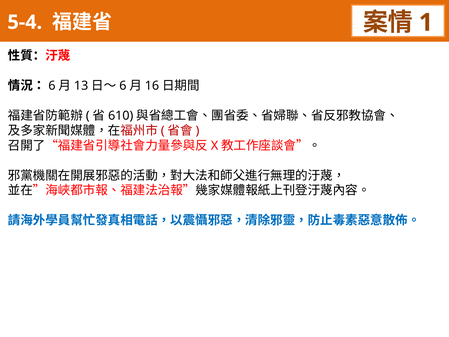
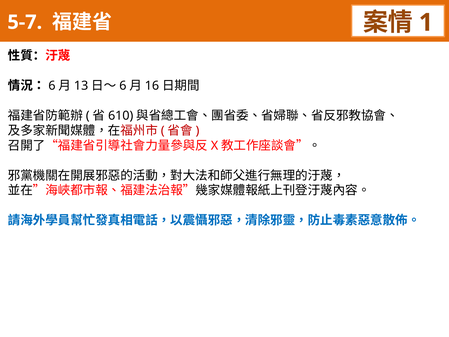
5-4: 5-4 -> 5-7
